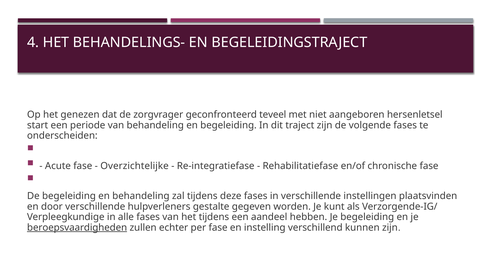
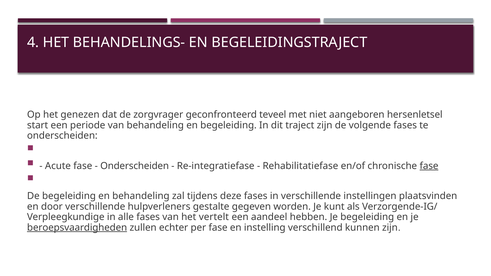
Overzichtelijke at (135, 166): Overzichtelijke -> Onderscheiden
fase at (429, 166) underline: none -> present
het tijdens: tijdens -> vertelt
